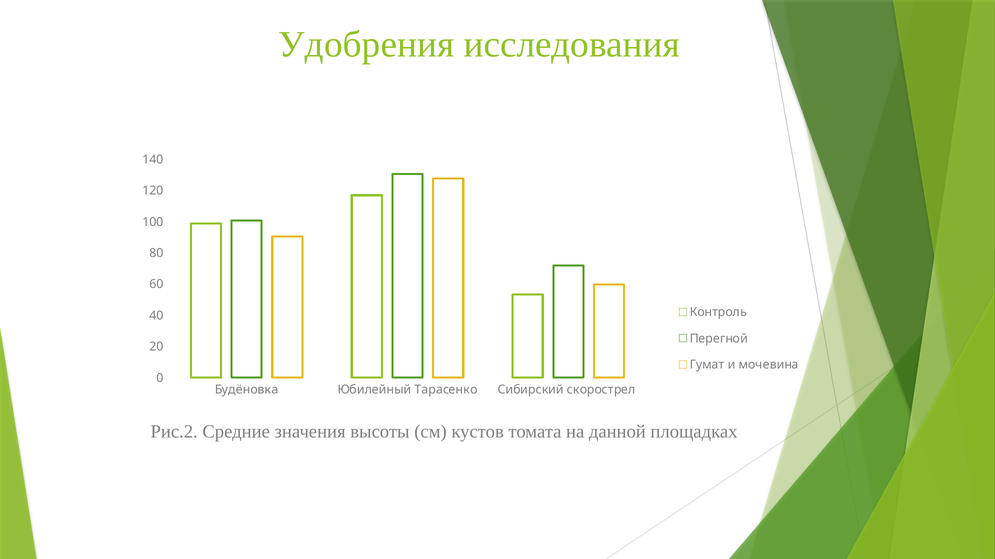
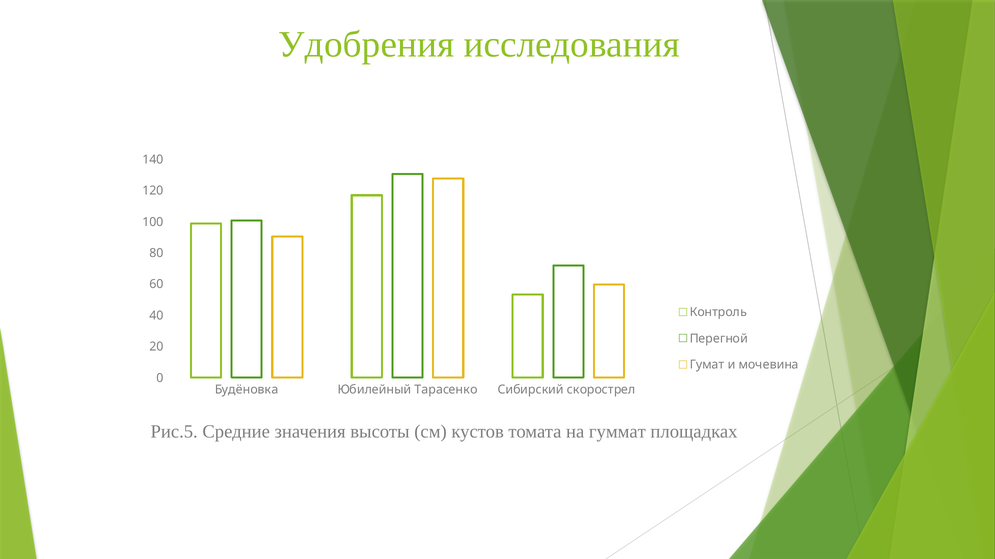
Рис.2: Рис.2 -> Рис.5
данной: данной -> гуммат
